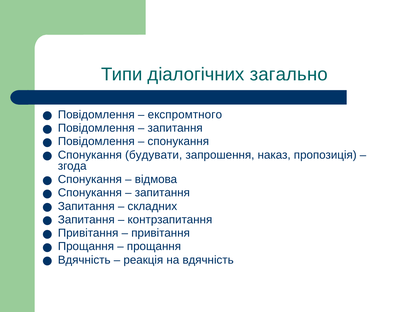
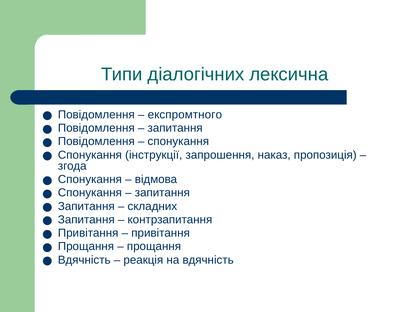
загально: загально -> лексична
будувати: будувати -> інструкції
